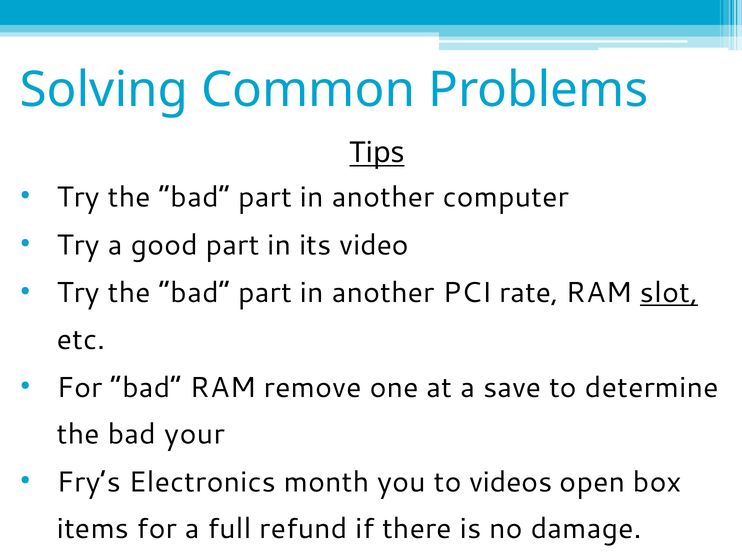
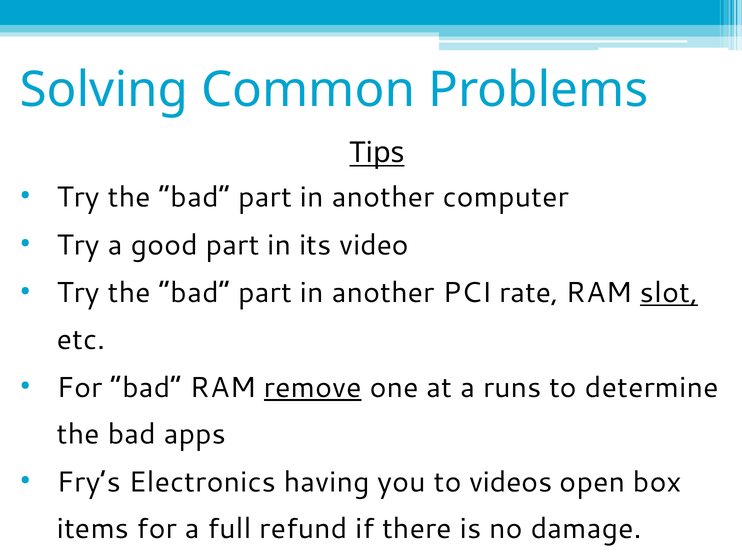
remove underline: none -> present
save: save -> runs
your: your -> apps
month: month -> having
